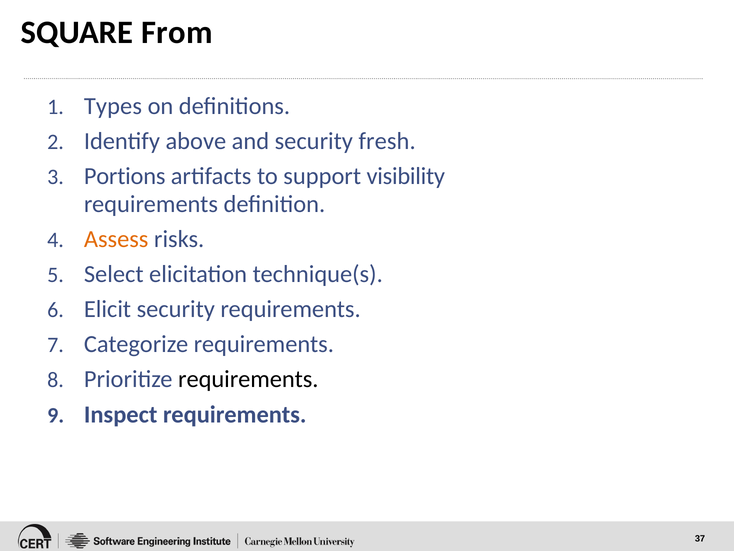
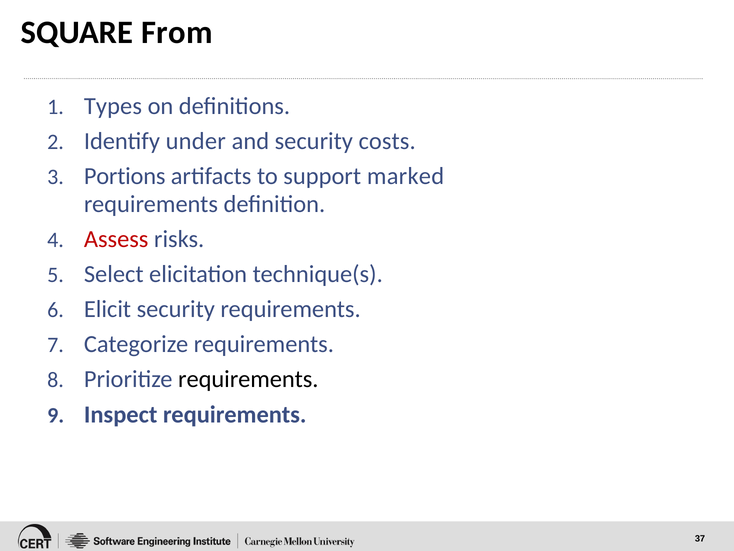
above: above -> under
fresh: fresh -> costs
visibility: visibility -> marked
Assess colour: orange -> red
